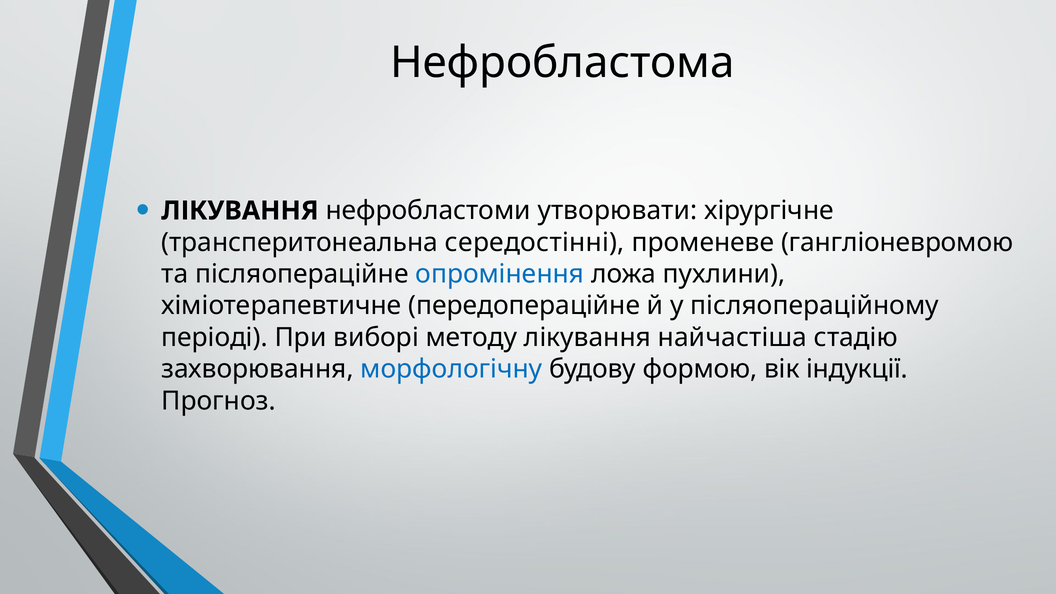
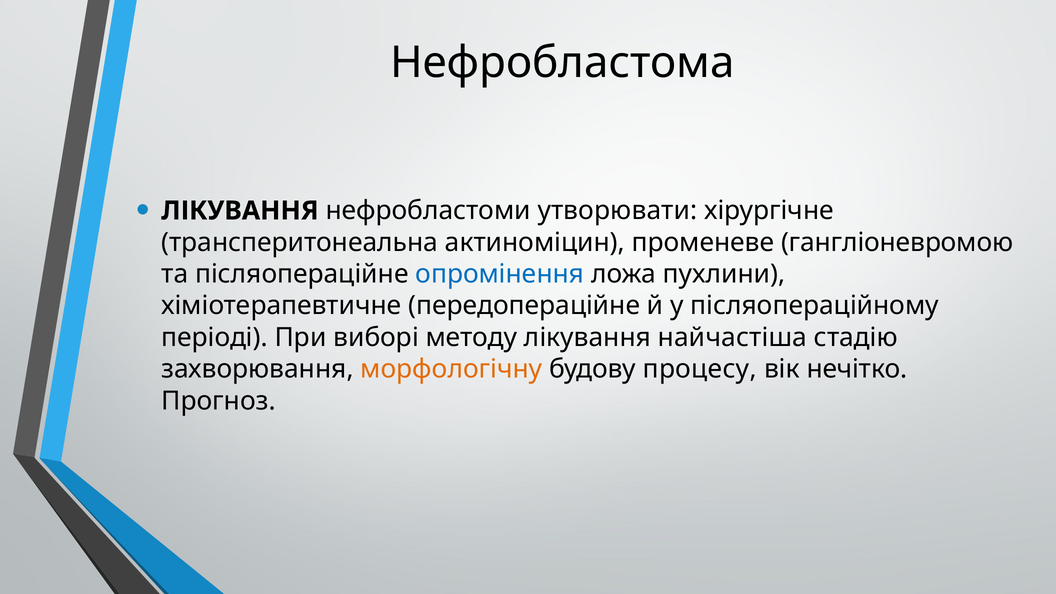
середостінні: середостінні -> актиноміцин
морфологічну colour: blue -> orange
формою: формою -> процесу
індукції: індукції -> нечітко
